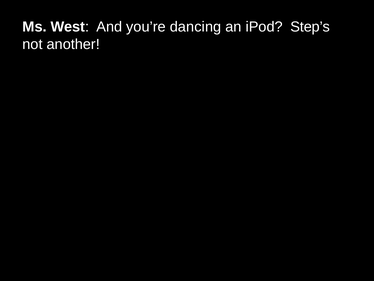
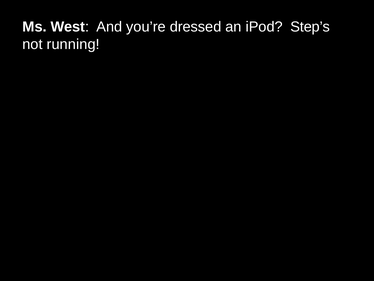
dancing: dancing -> dressed
another: another -> running
